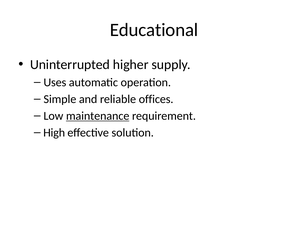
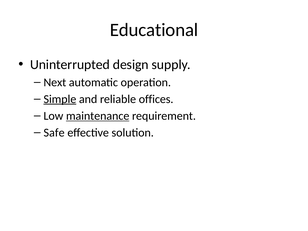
higher: higher -> design
Uses: Uses -> Next
Simple underline: none -> present
High: High -> Safe
